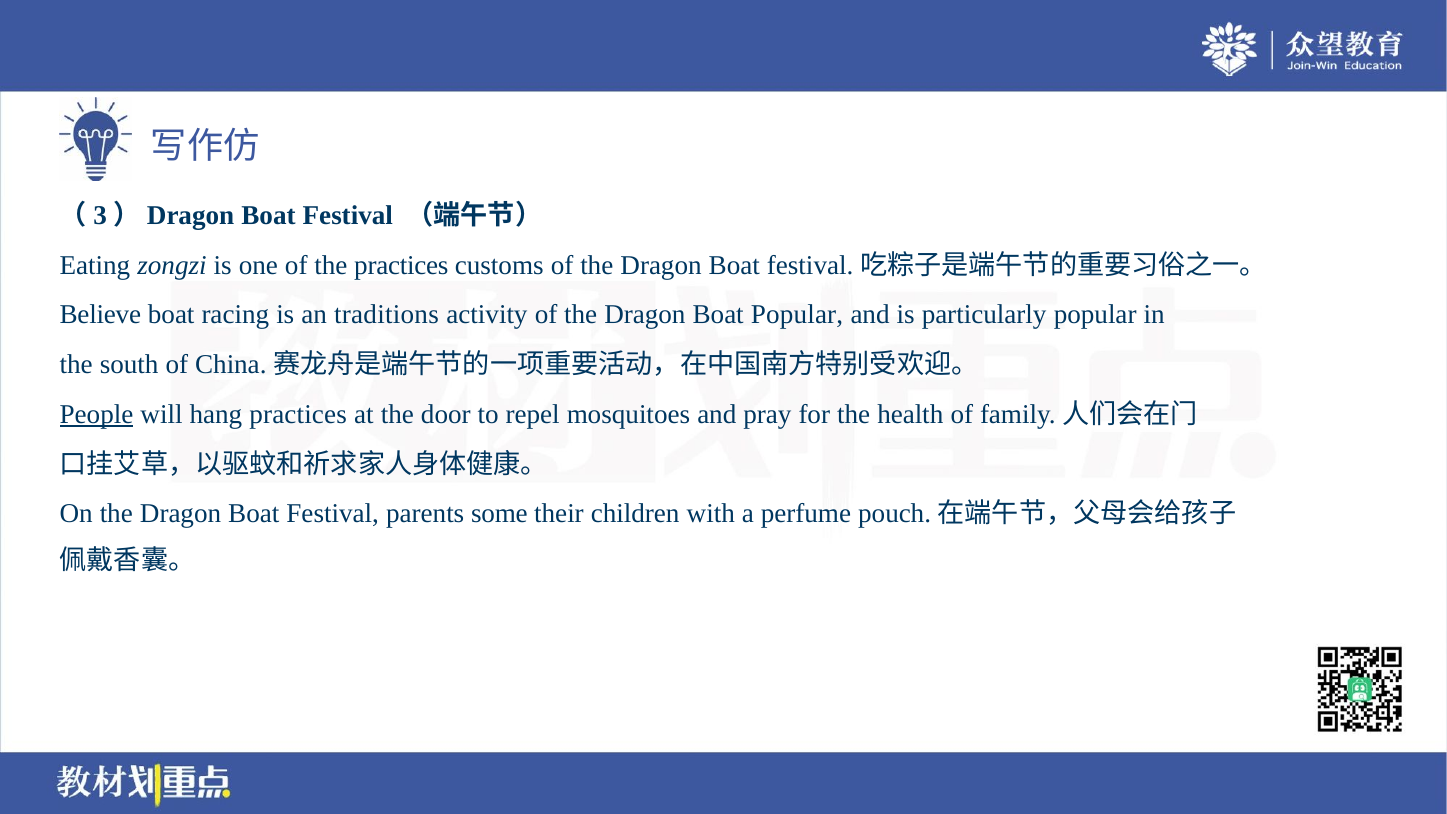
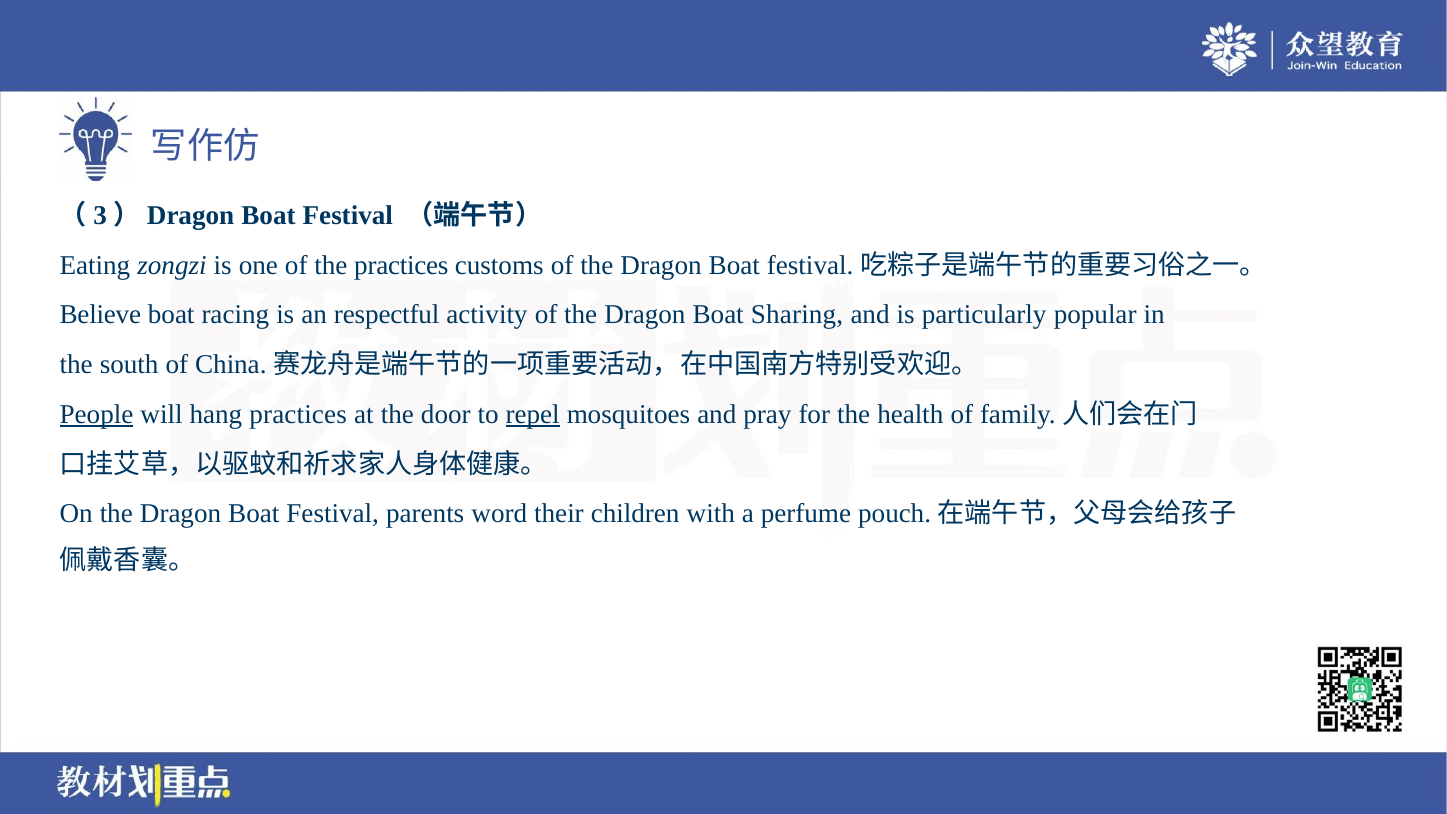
traditions: traditions -> respectful
Boat Popular: Popular -> Sharing
repel underline: none -> present
some: some -> word
